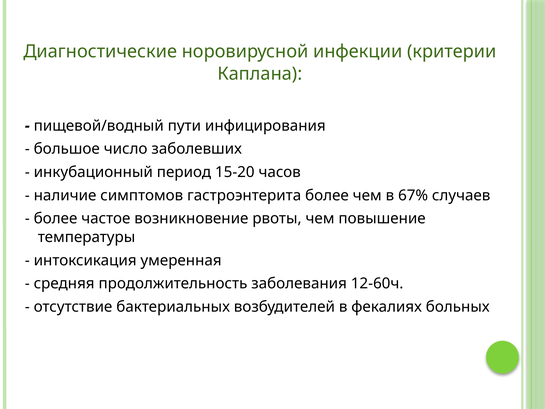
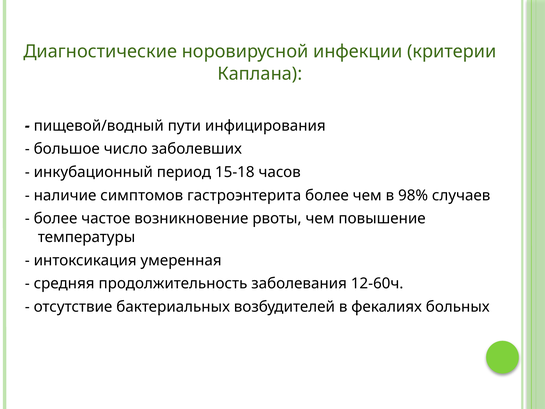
15-20: 15-20 -> 15-18
67%: 67% -> 98%
